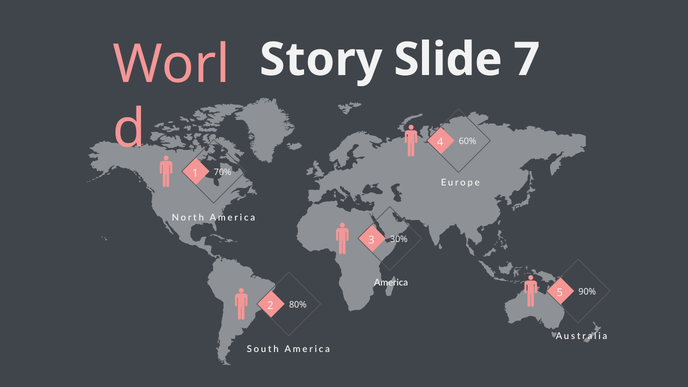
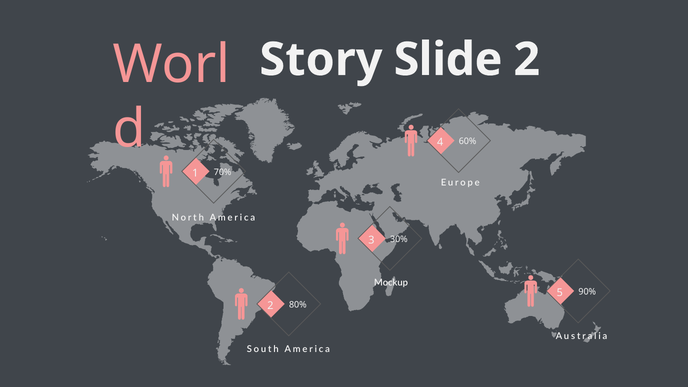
Slide 7: 7 -> 2
America at (391, 283): America -> Mockup
